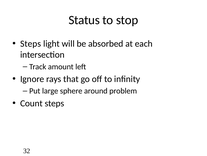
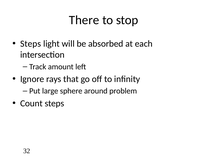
Status: Status -> There
